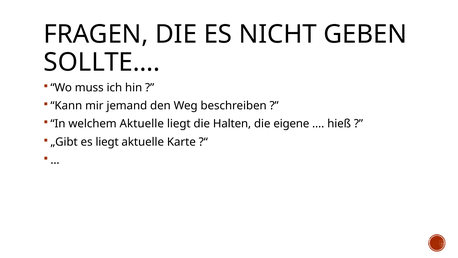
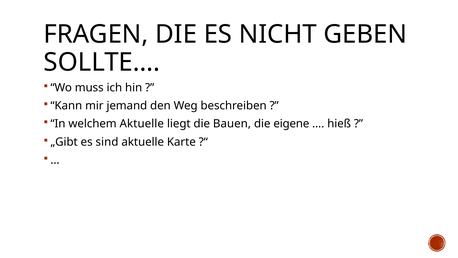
Halten: Halten -> Bauen
es liegt: liegt -> sind
